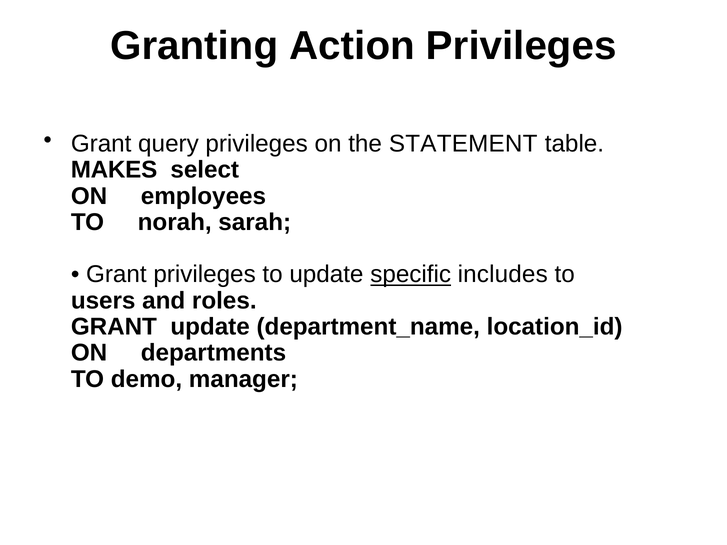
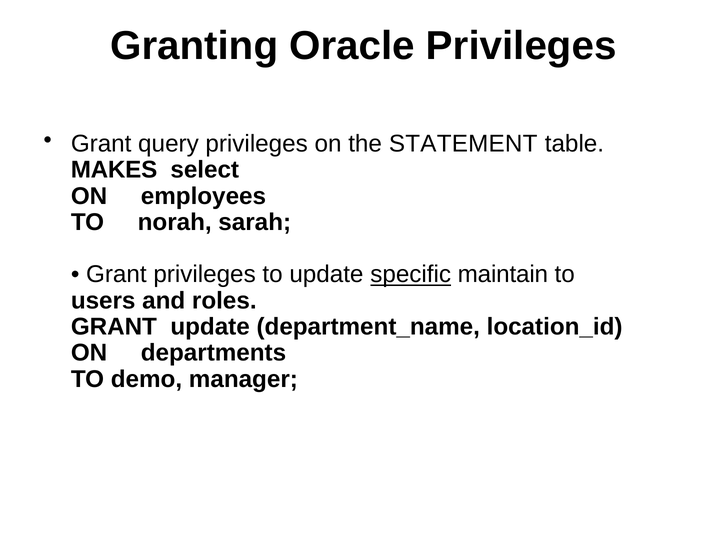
Action: Action -> Oracle
includes: includes -> maintain
